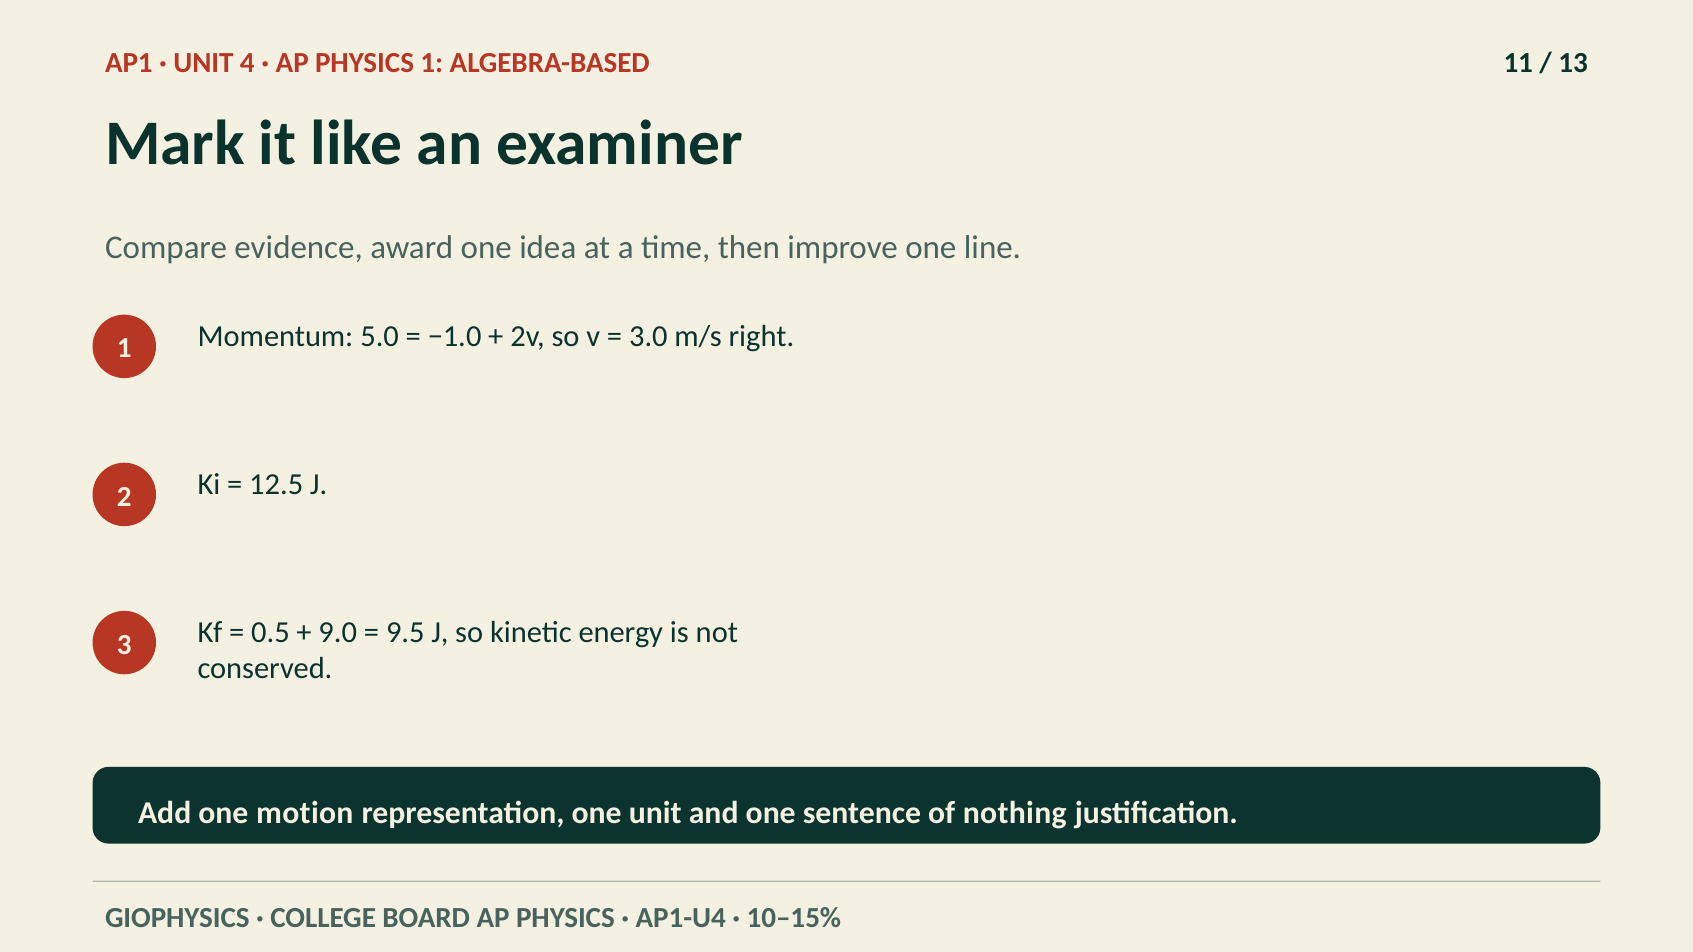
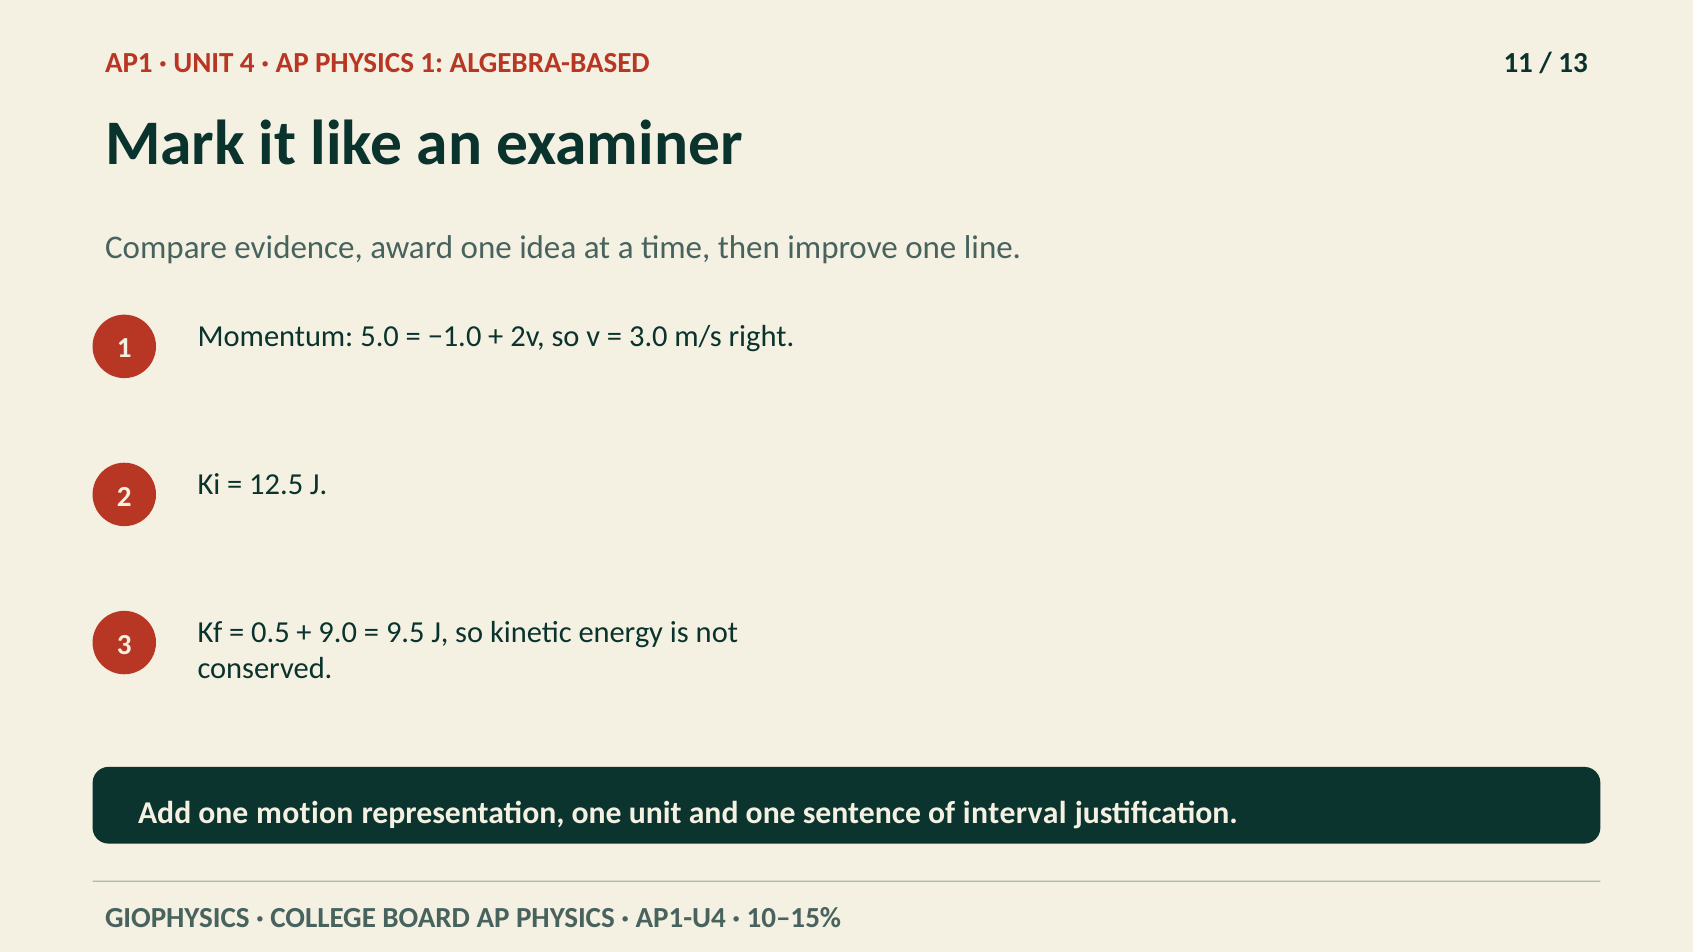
nothing: nothing -> interval
